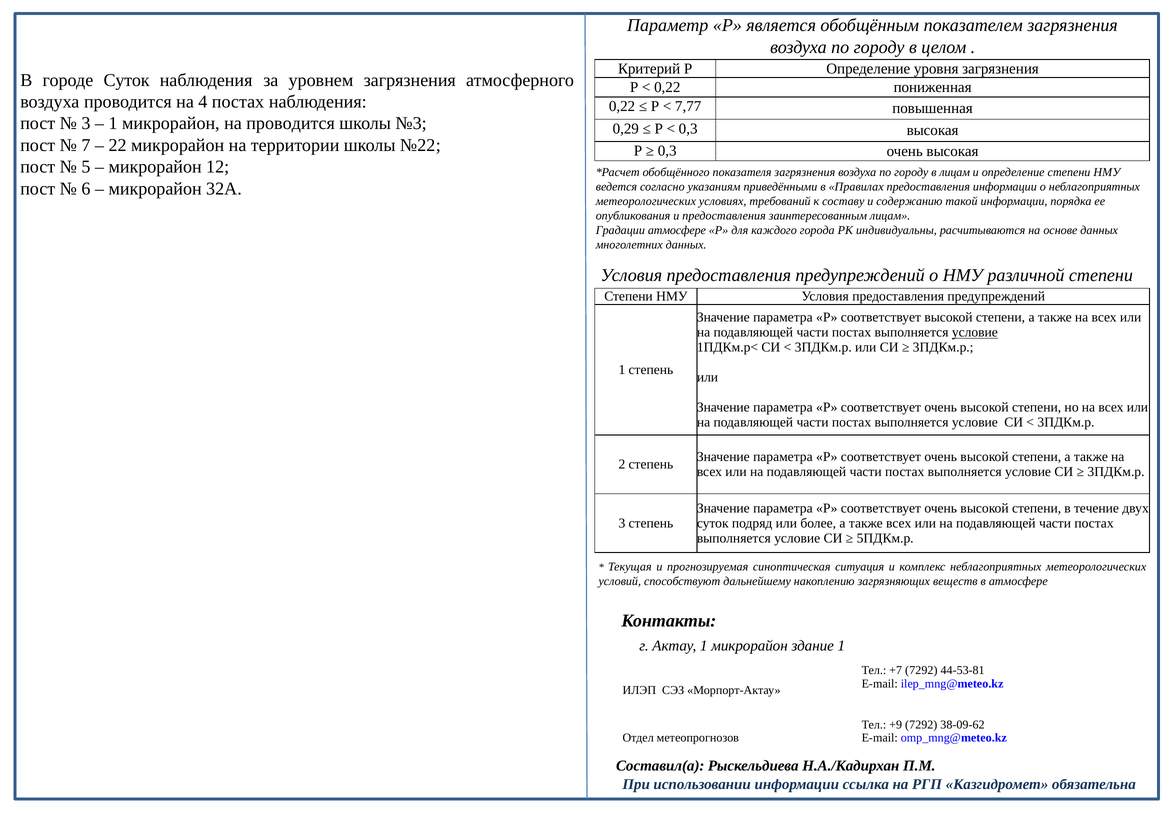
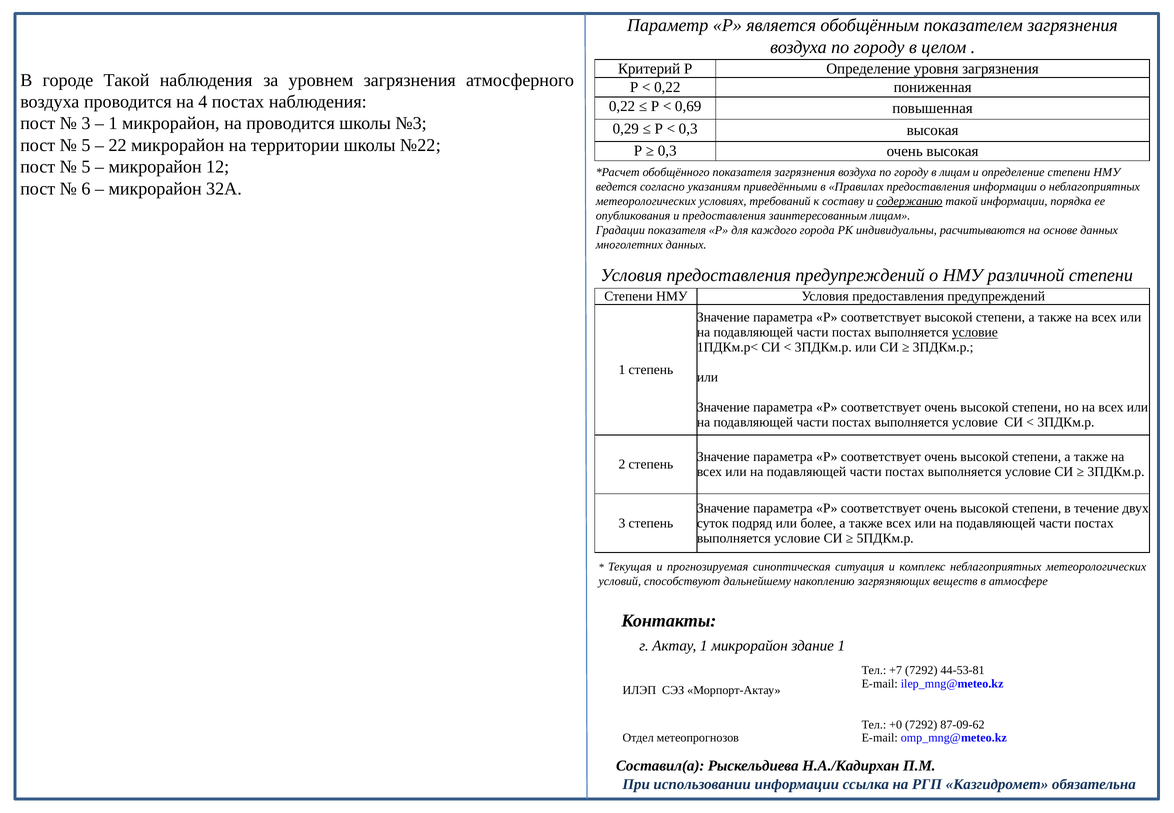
городе Суток: Суток -> Такой
7,77: 7,77 -> 0,69
7 at (86, 145): 7 -> 5
содержанию underline: none -> present
Градации атмосфере: атмосфере -> показателя
+9: +9 -> +0
38-09-62: 38-09-62 -> 87-09-62
